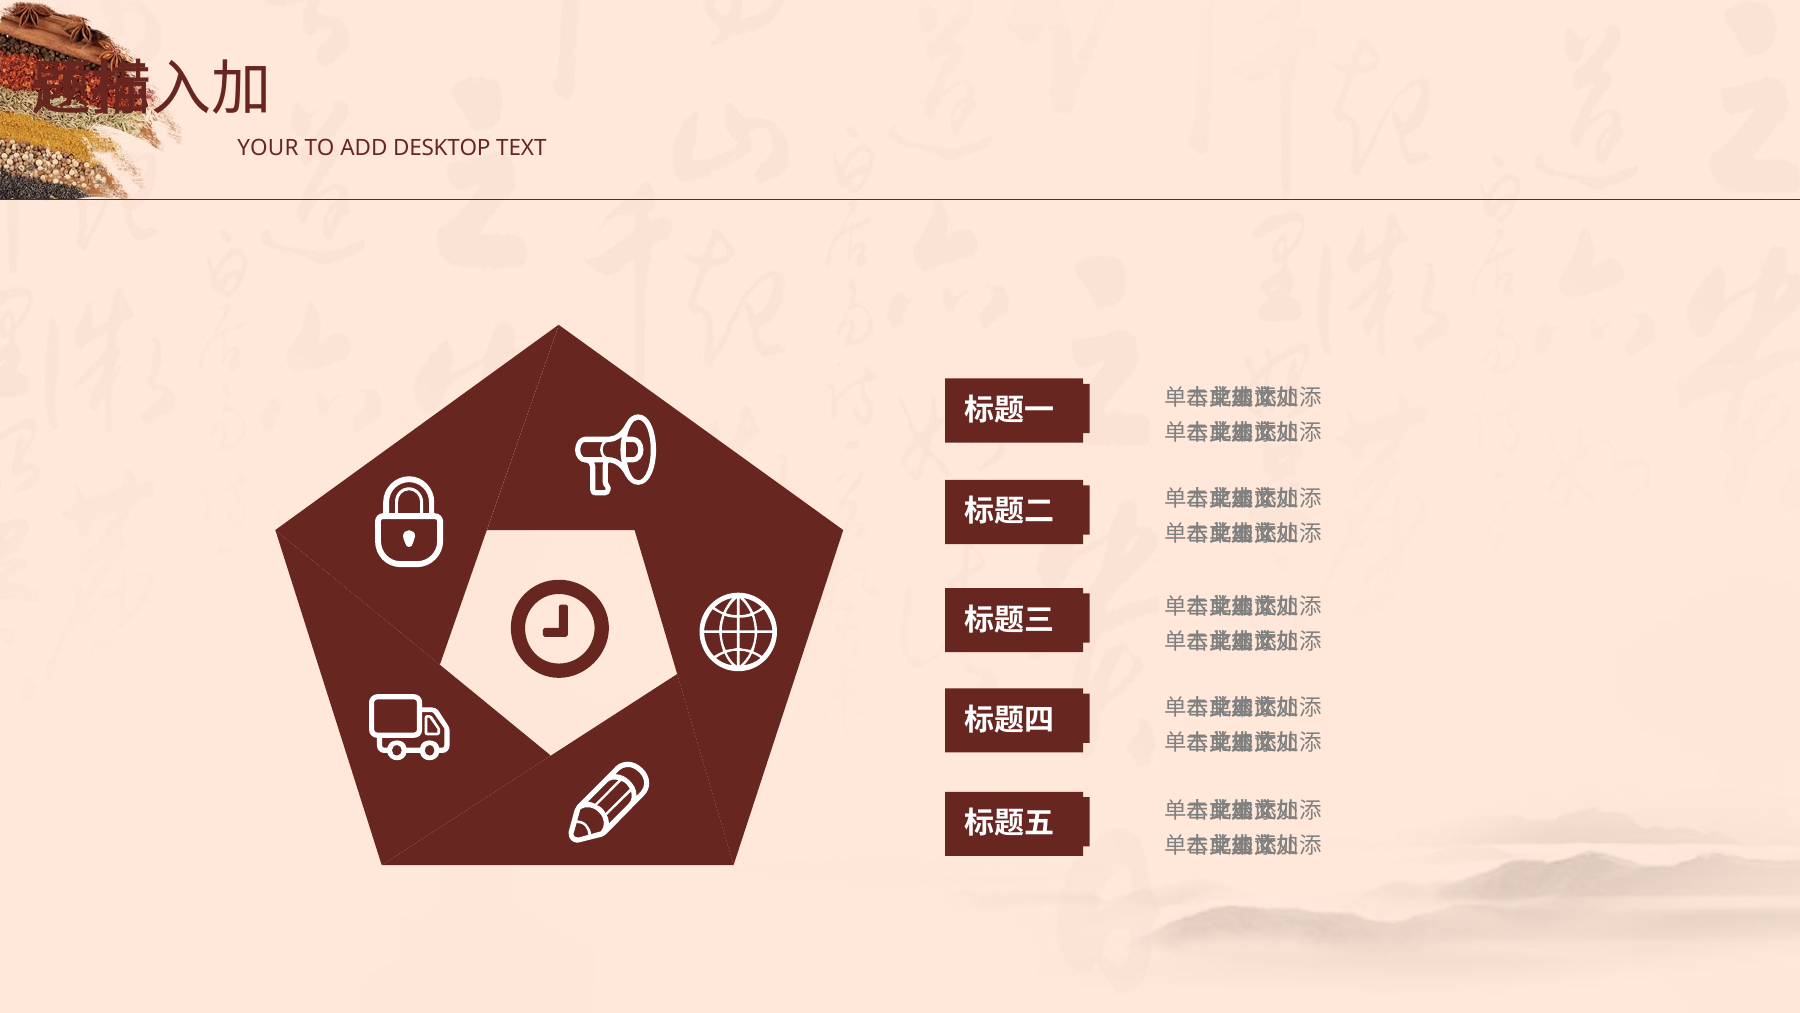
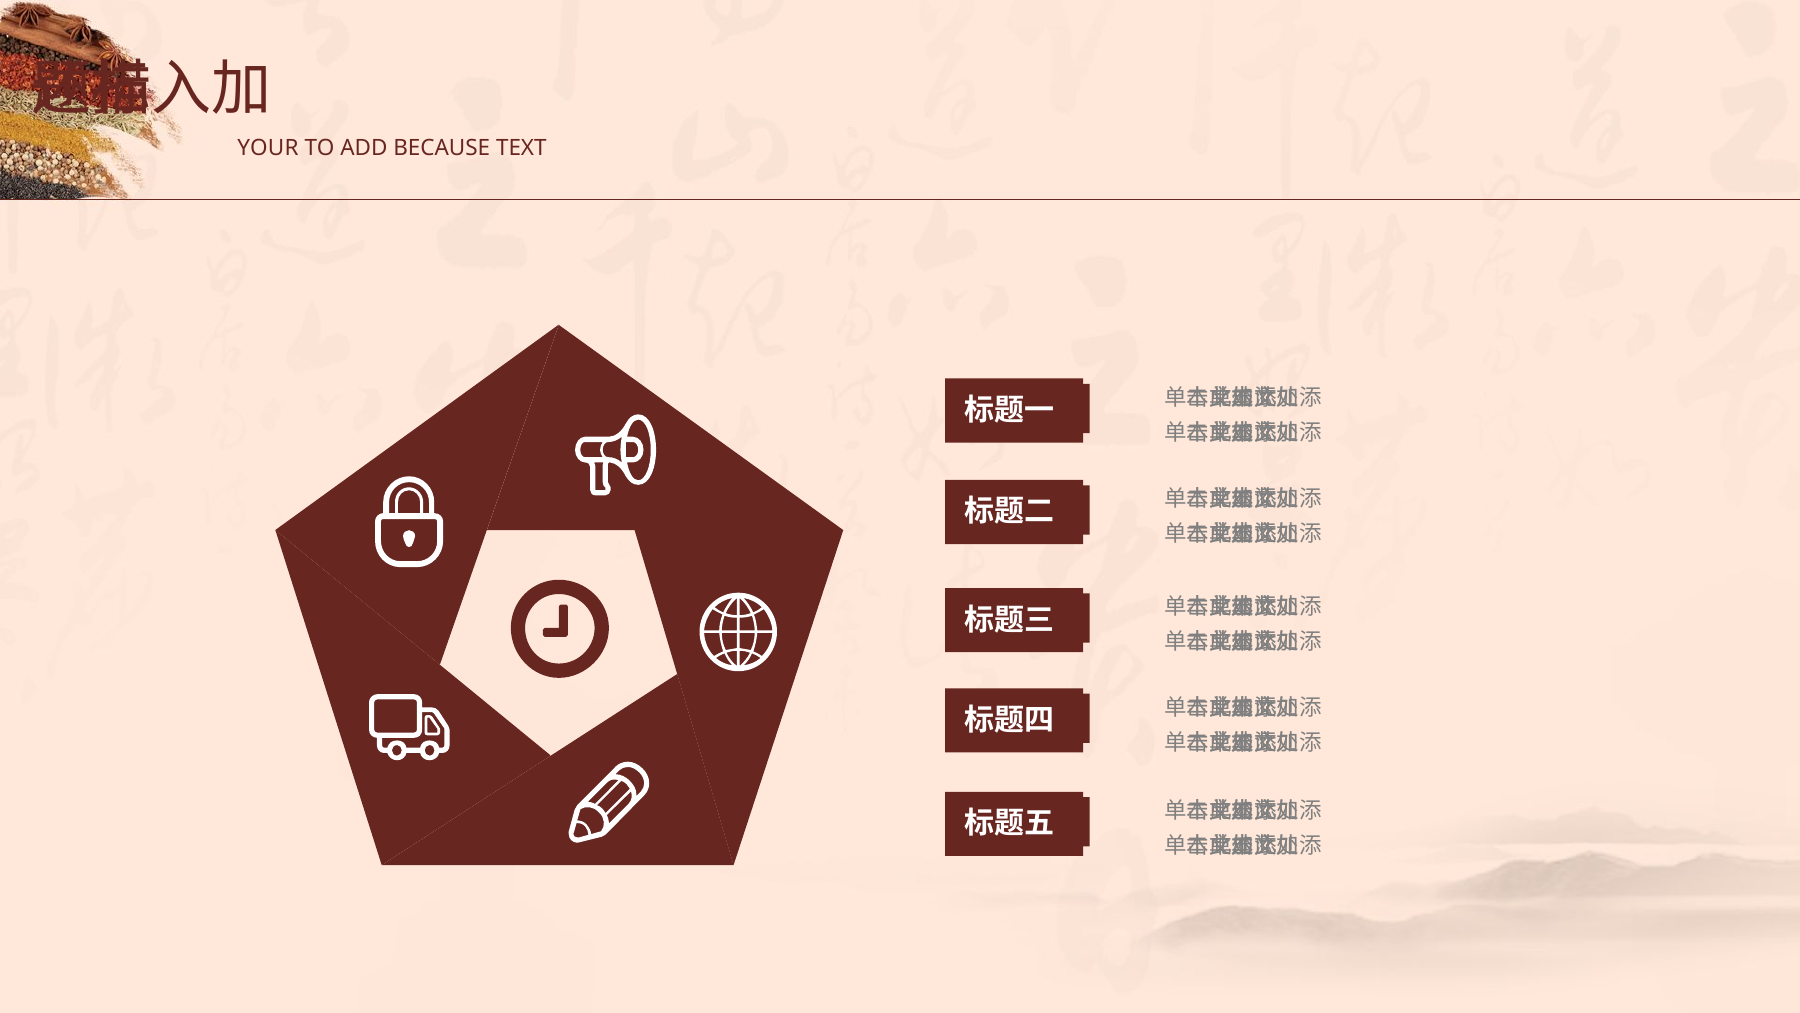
DESKTOP: DESKTOP -> BECAUSE
